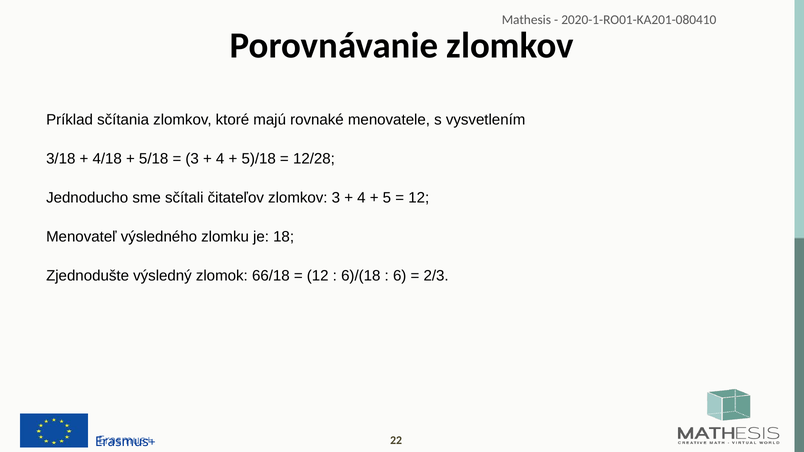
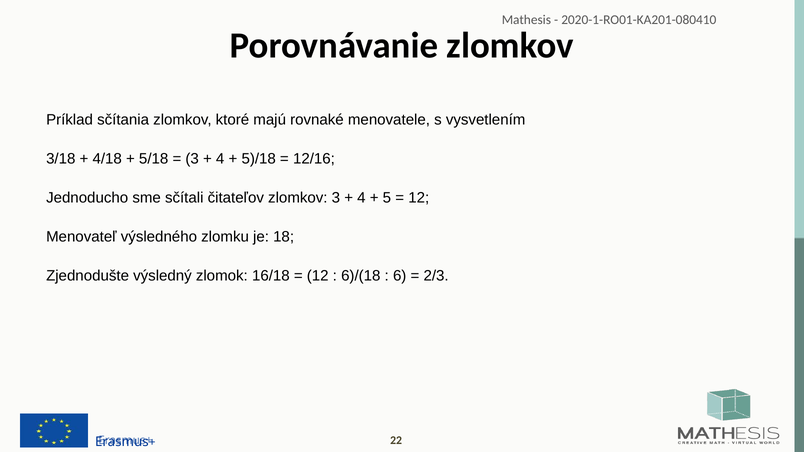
12/28: 12/28 -> 12/16
66/18: 66/18 -> 16/18
